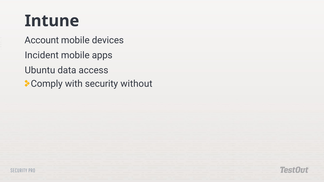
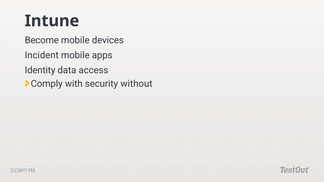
Account: Account -> Become
Ubuntu: Ubuntu -> Identity
